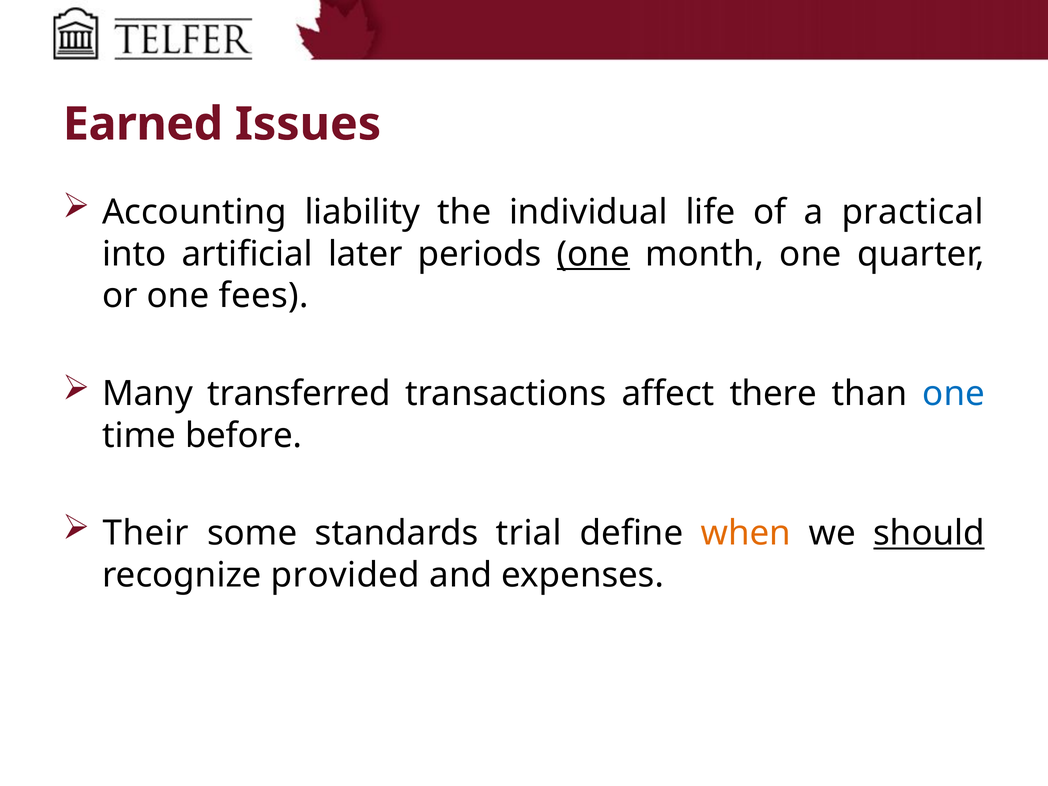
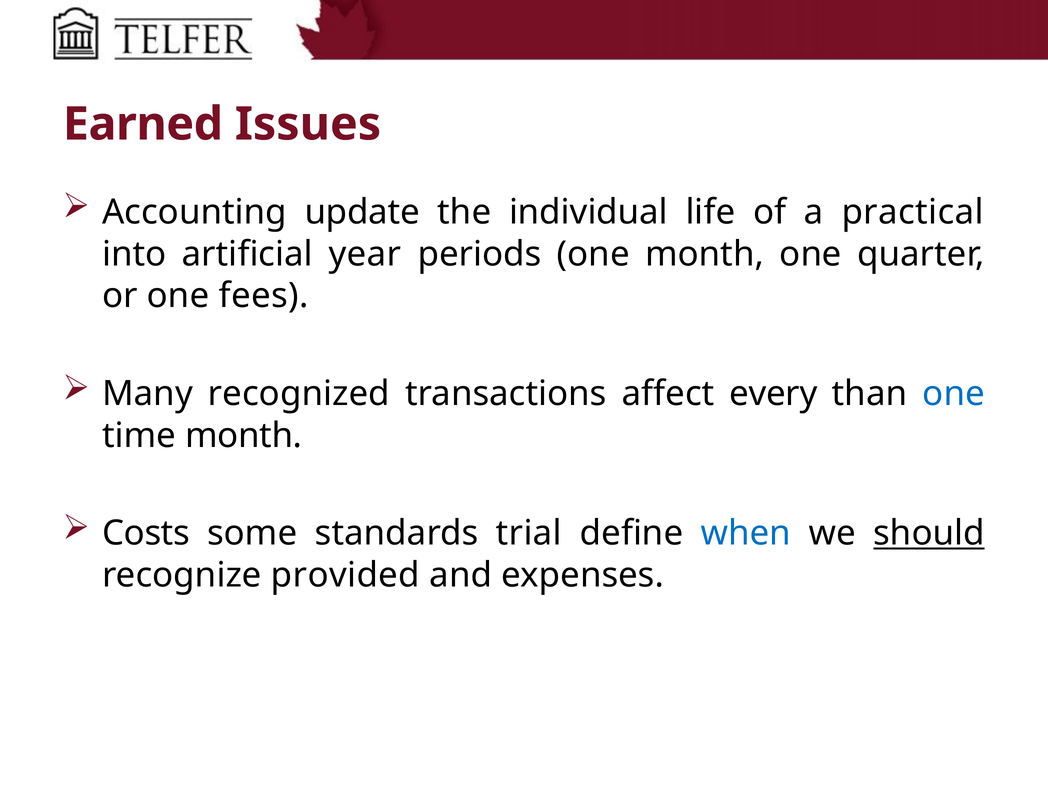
liability: liability -> update
later: later -> year
one at (593, 254) underline: present -> none
transferred: transferred -> recognized
there: there -> every
time before: before -> month
Their: Their -> Costs
when colour: orange -> blue
